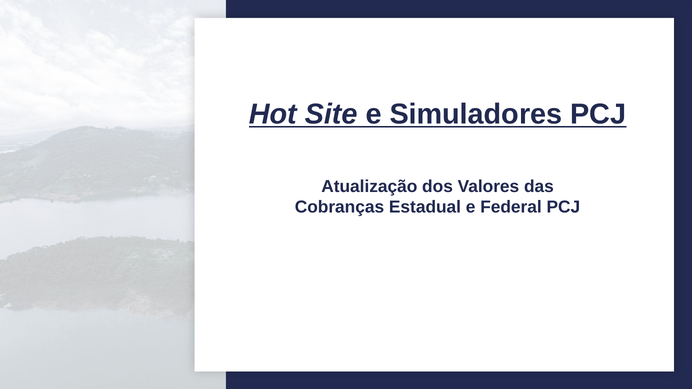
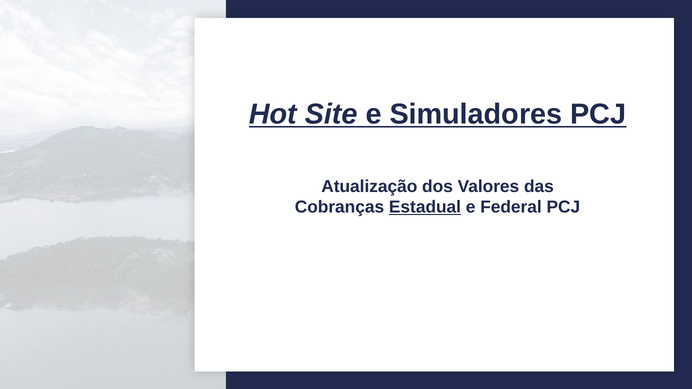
Estadual underline: none -> present
